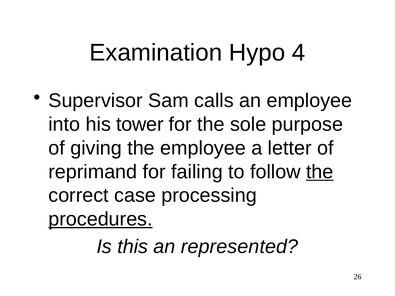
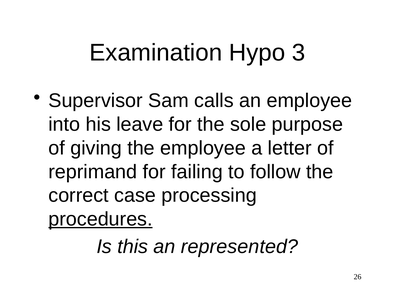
4: 4 -> 3
tower: tower -> leave
the at (320, 172) underline: present -> none
